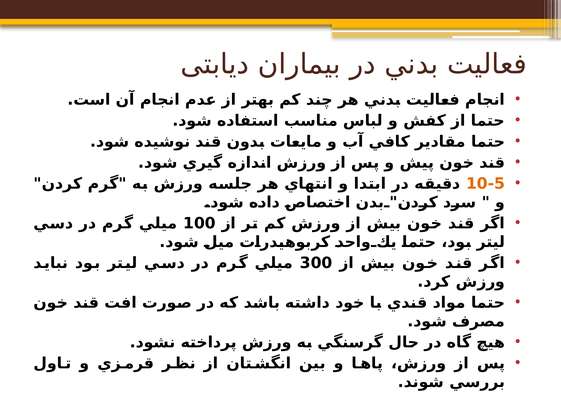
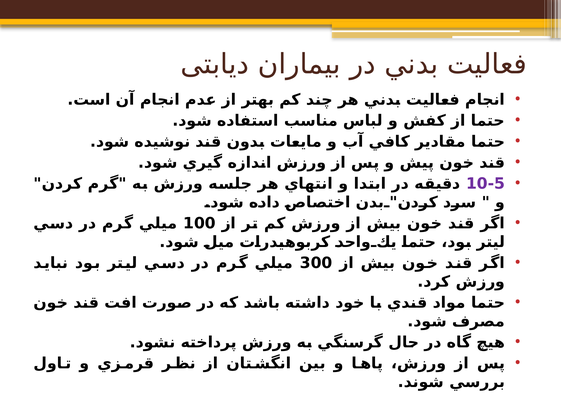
10-5 colour: orange -> purple
